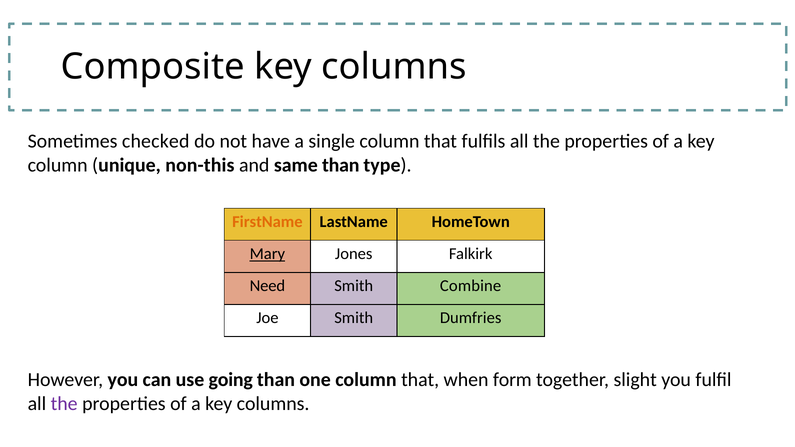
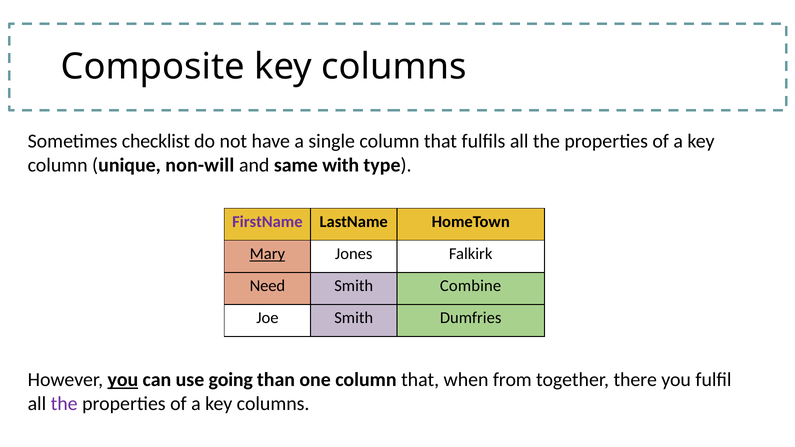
checked: checked -> checklist
non-this: non-this -> non-will
same than: than -> with
FirstName colour: orange -> purple
you at (123, 380) underline: none -> present
form: form -> from
slight: slight -> there
